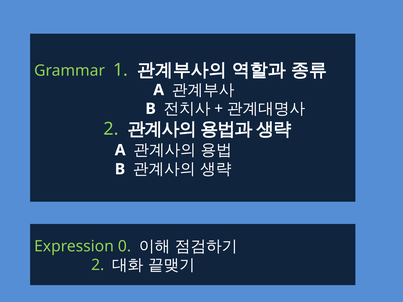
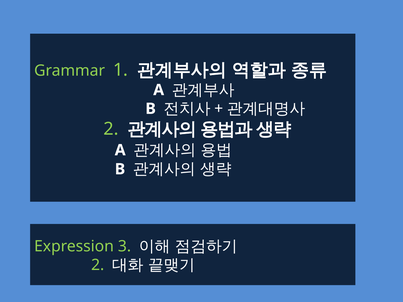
0: 0 -> 3
